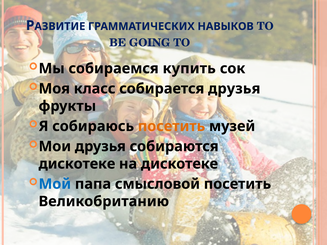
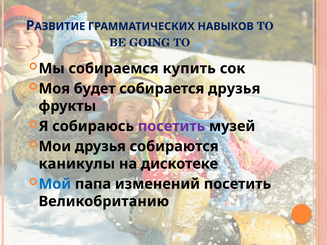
класс: класс -> будет
посетить at (172, 126) colour: orange -> purple
дискотеке at (77, 164): дискотеке -> каникулы
смысловой: смысловой -> изменений
